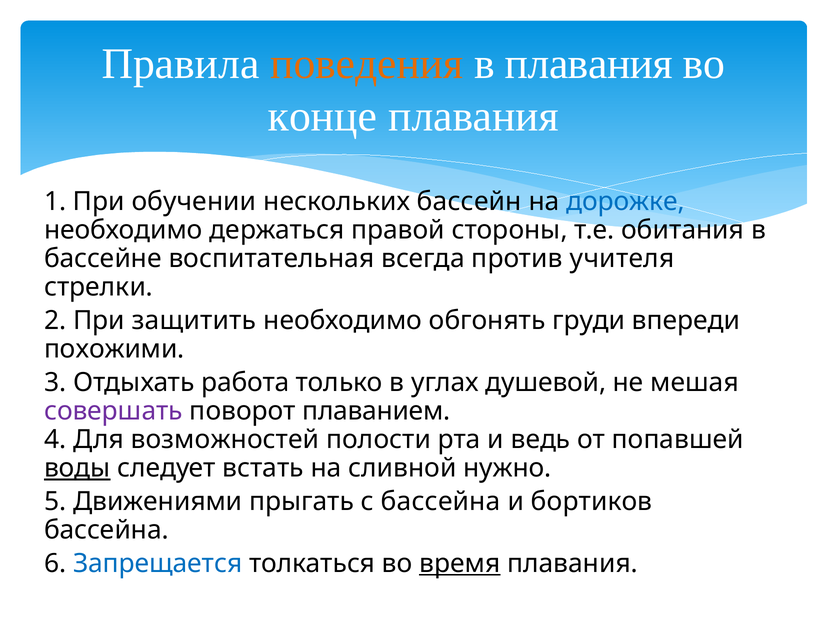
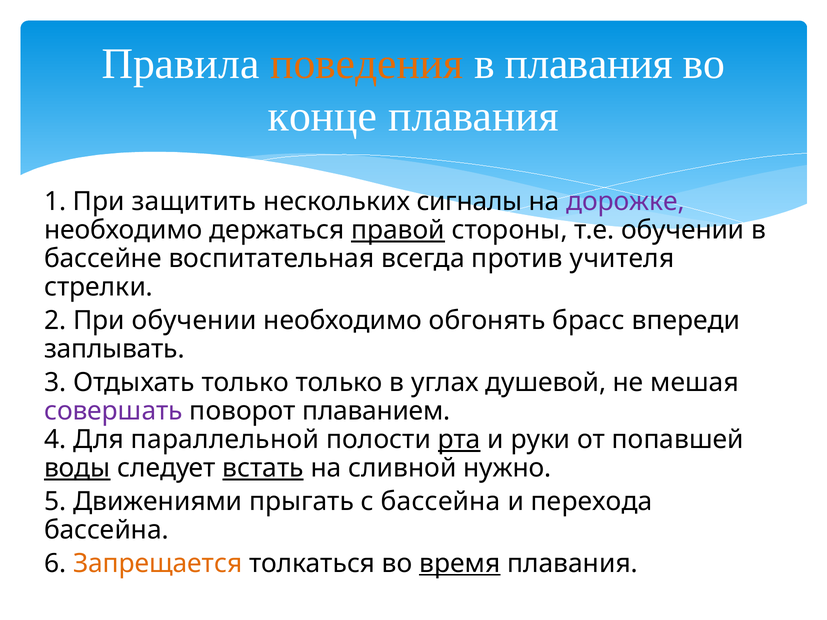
обучении: обучении -> защитить
бассейн: бассейн -> сигналы
дорожке colour: blue -> purple
правой underline: none -> present
т.е обитания: обитания -> обучении
При защитить: защитить -> обучении
груди: груди -> брасс
похожими: похожими -> заплывать
Отдыхать работа: работа -> только
возможностей: возможностей -> параллельной
рта underline: none -> present
ведь: ведь -> руки
встать underline: none -> present
бортиков: бортиков -> перехода
Запрещается colour: blue -> orange
